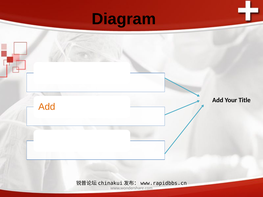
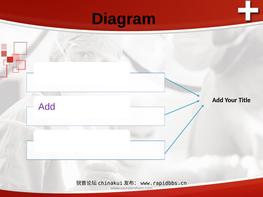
Add at (47, 107) colour: orange -> purple
